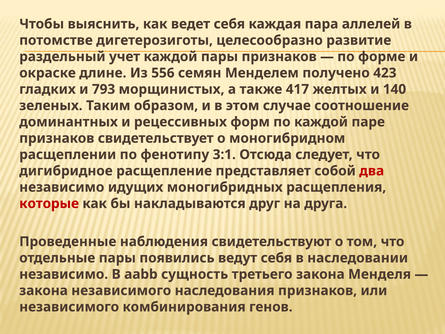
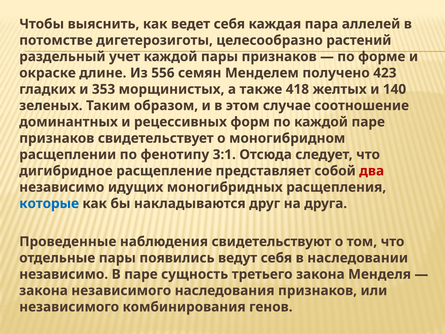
развитие: развитие -> растений
793: 793 -> 353
417: 417 -> 418
которые colour: red -> blue
В aabb: aabb -> паре
